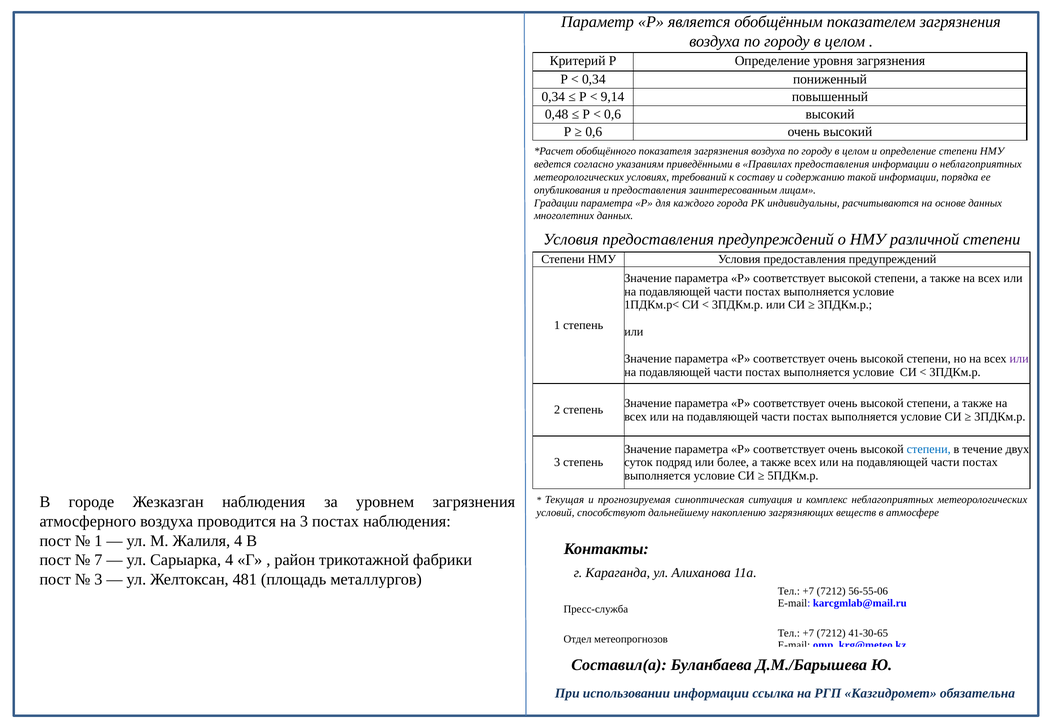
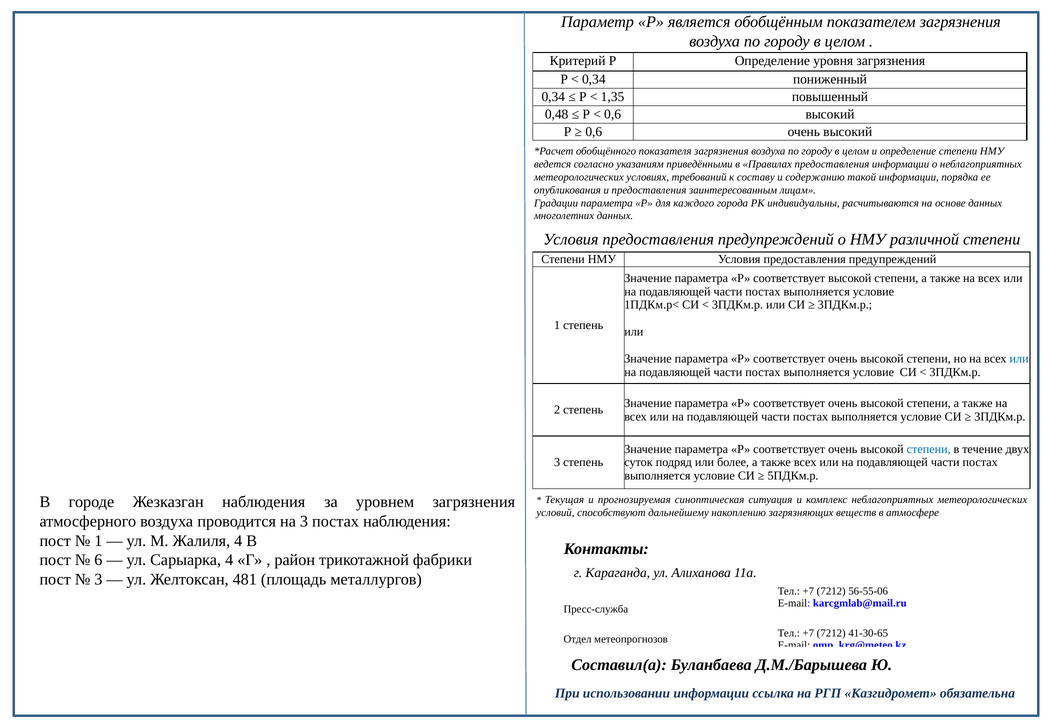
9,14: 9,14 -> 1,35
или at (1019, 359) colour: purple -> blue
7: 7 -> 6
